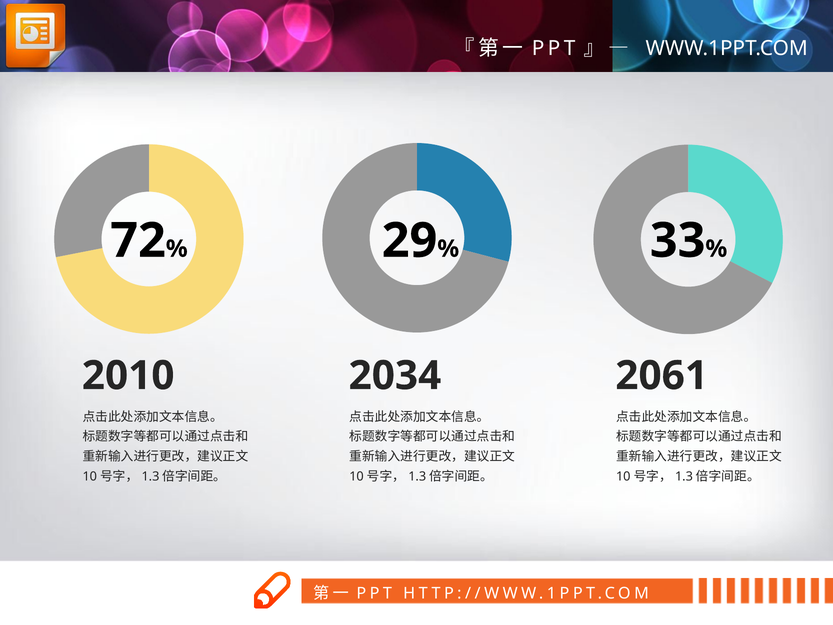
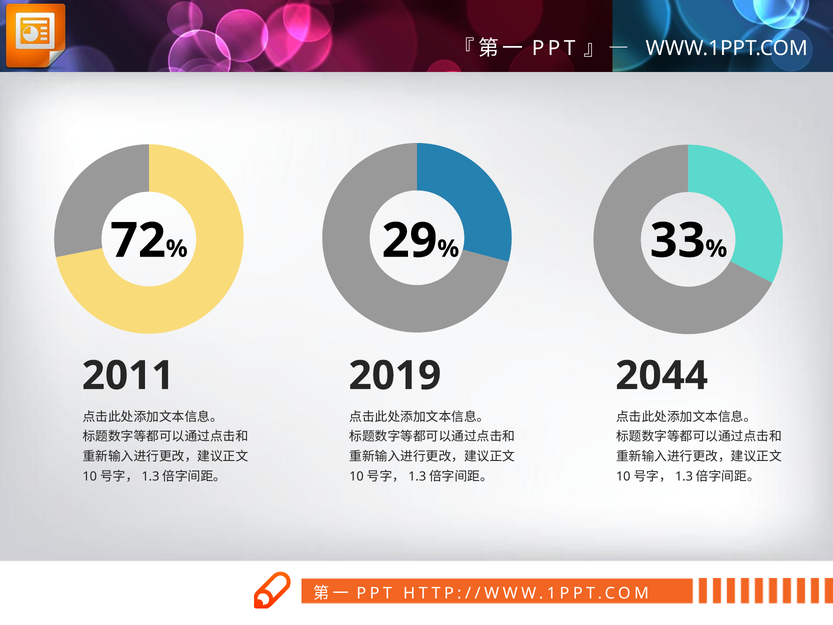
2010: 2010 -> 2011
2034: 2034 -> 2019
2061: 2061 -> 2044
